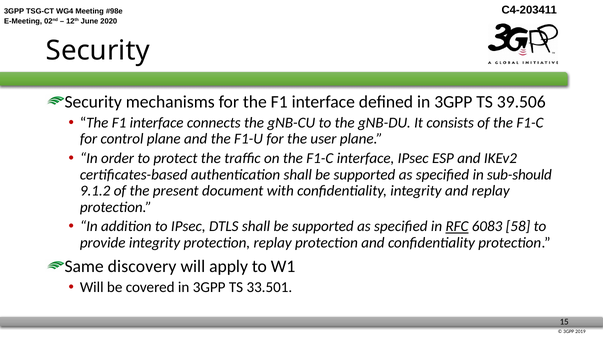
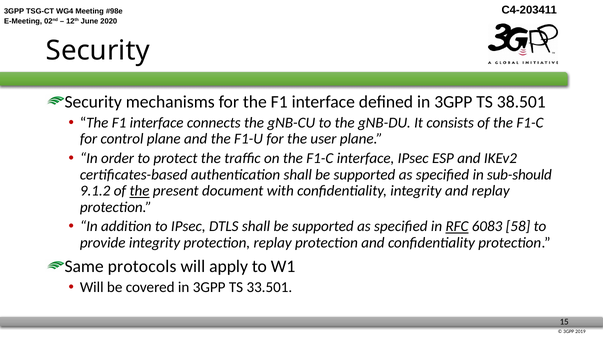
39.506: 39.506 -> 38.501
the at (140, 191) underline: none -> present
discovery: discovery -> protocols
